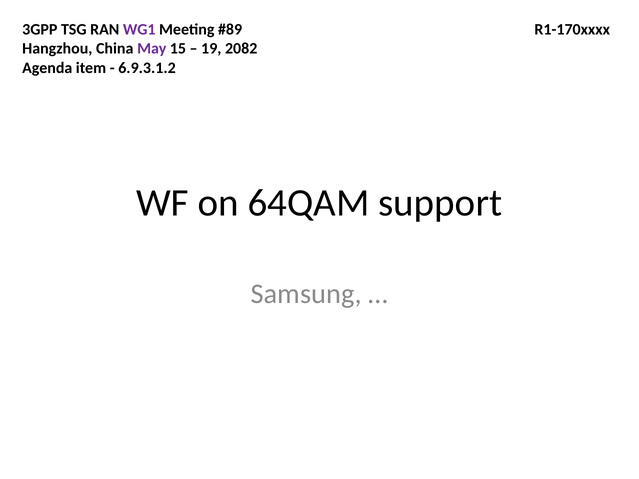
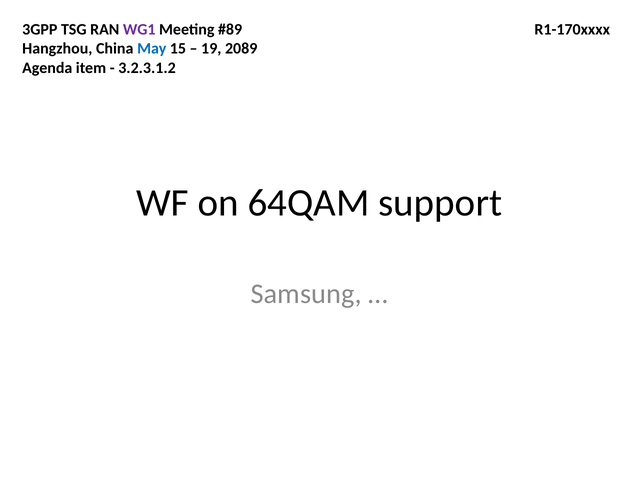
May colour: purple -> blue
2082: 2082 -> 2089
6.9.3.1.2: 6.9.3.1.2 -> 3.2.3.1.2
